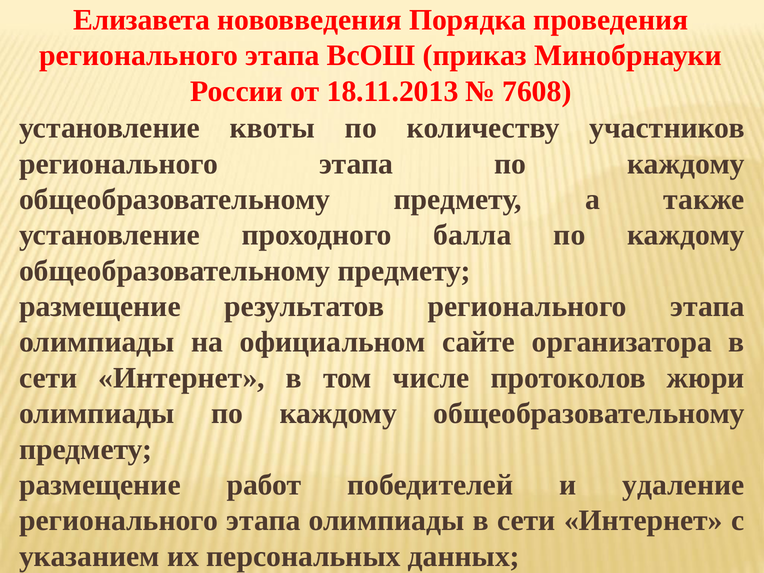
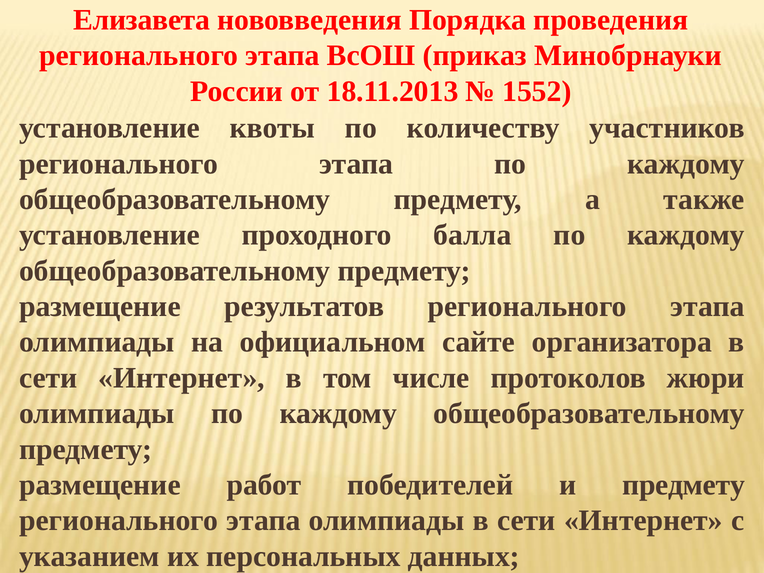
7608: 7608 -> 1552
и удаление: удаление -> предмету
